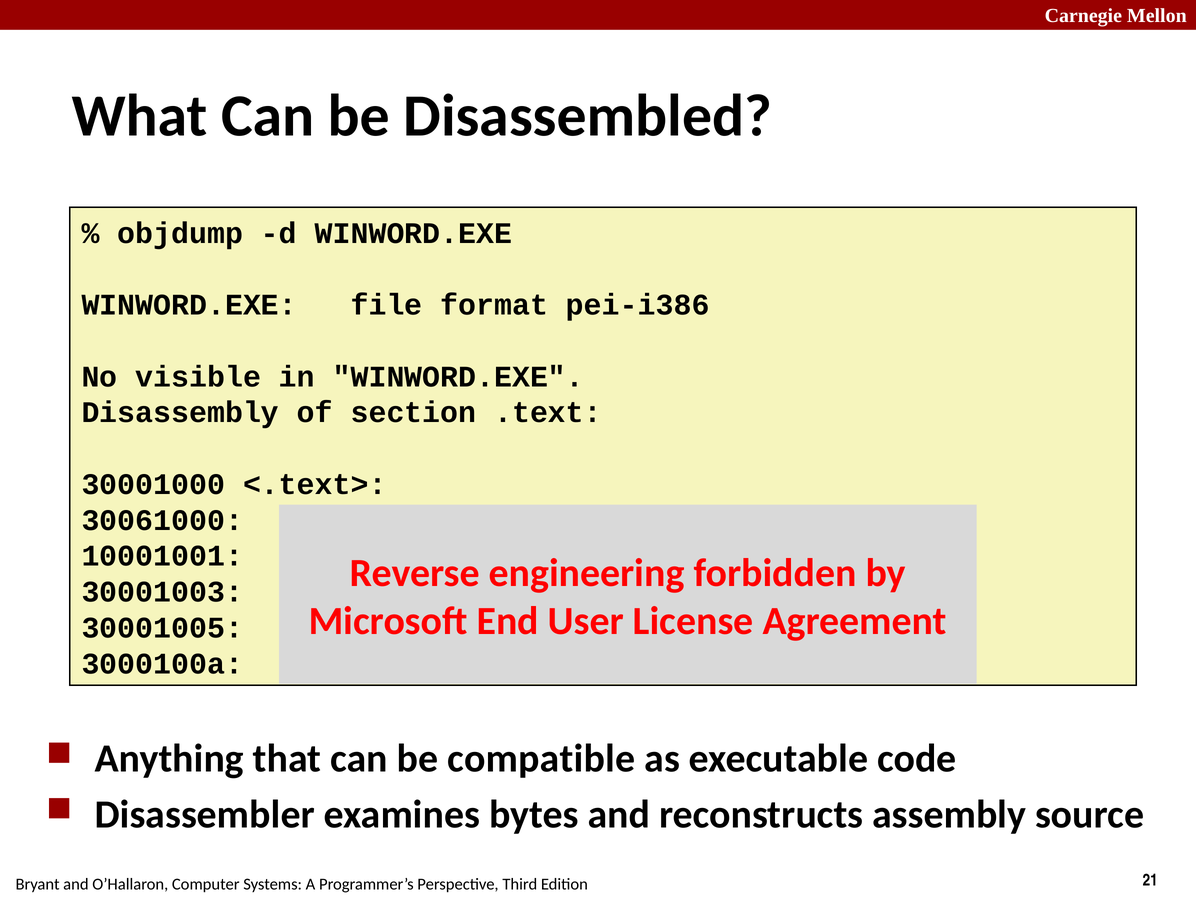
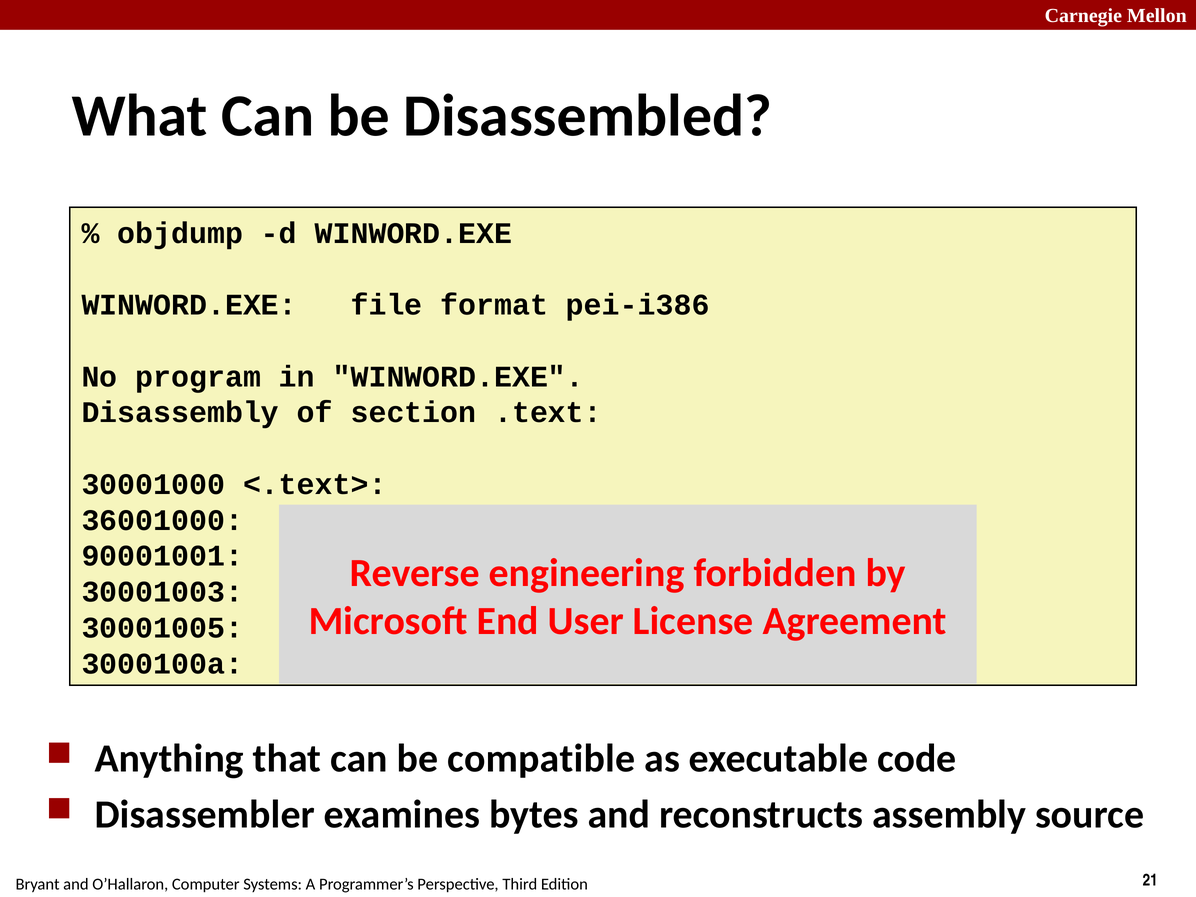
visible: visible -> program
30061000: 30061000 -> 36001000
10001001: 10001001 -> 90001001
